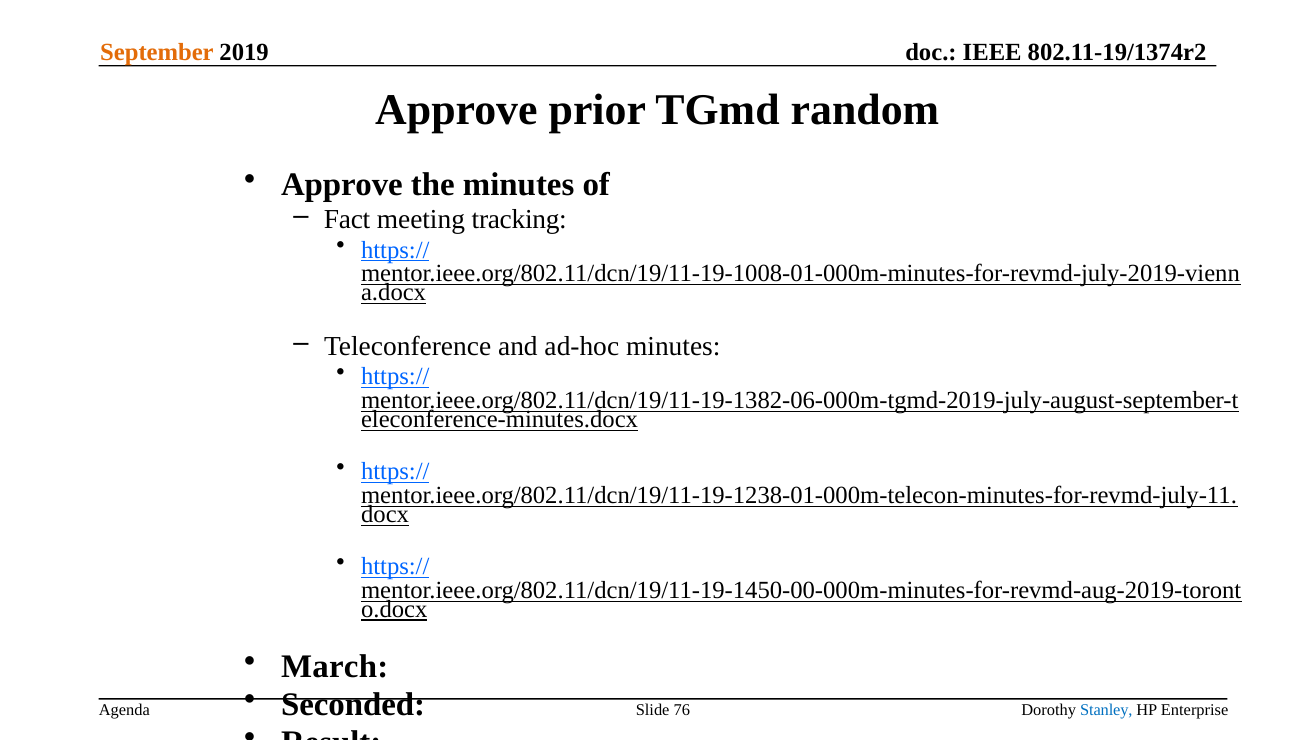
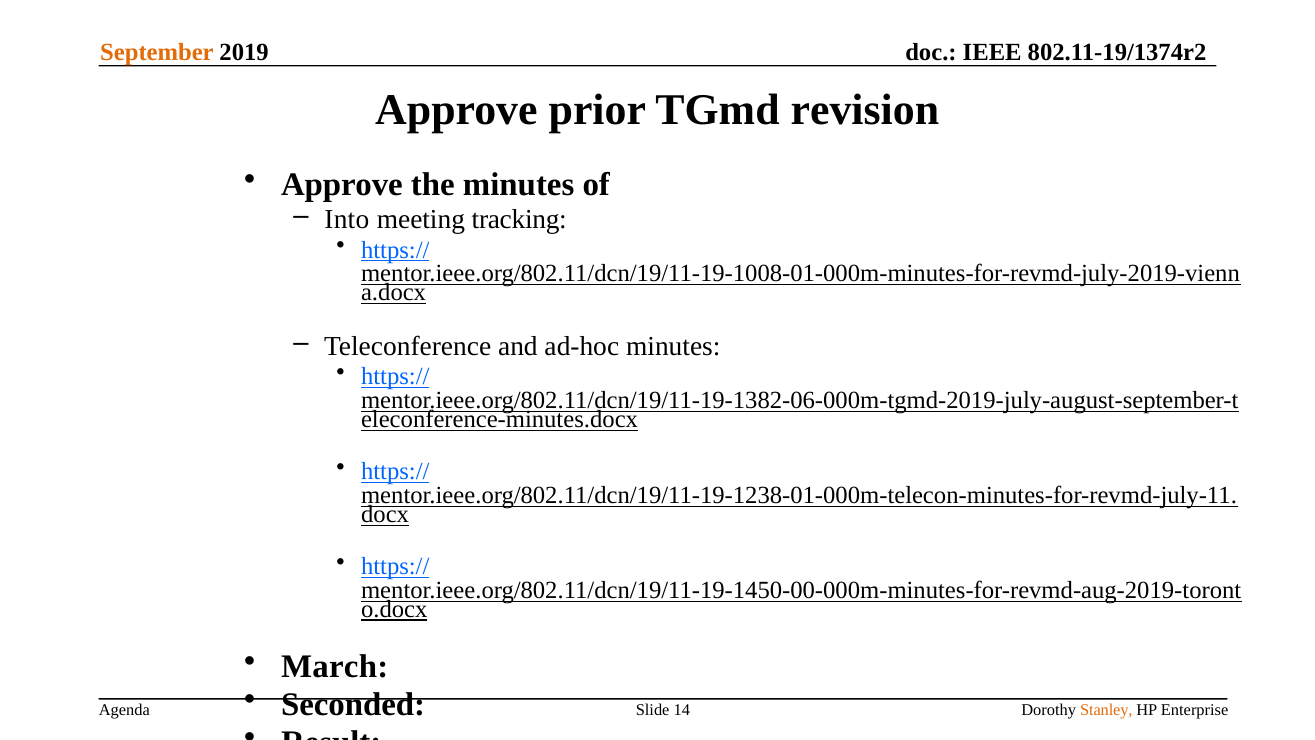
random: random -> revision
Fact: Fact -> Into
76: 76 -> 14
Stanley colour: blue -> orange
